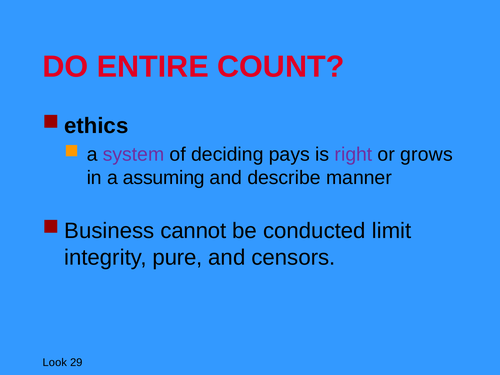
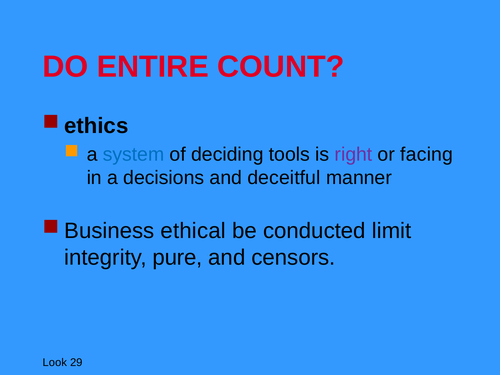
system colour: purple -> blue
pays: pays -> tools
grows: grows -> facing
assuming: assuming -> decisions
describe: describe -> deceitful
cannot: cannot -> ethical
